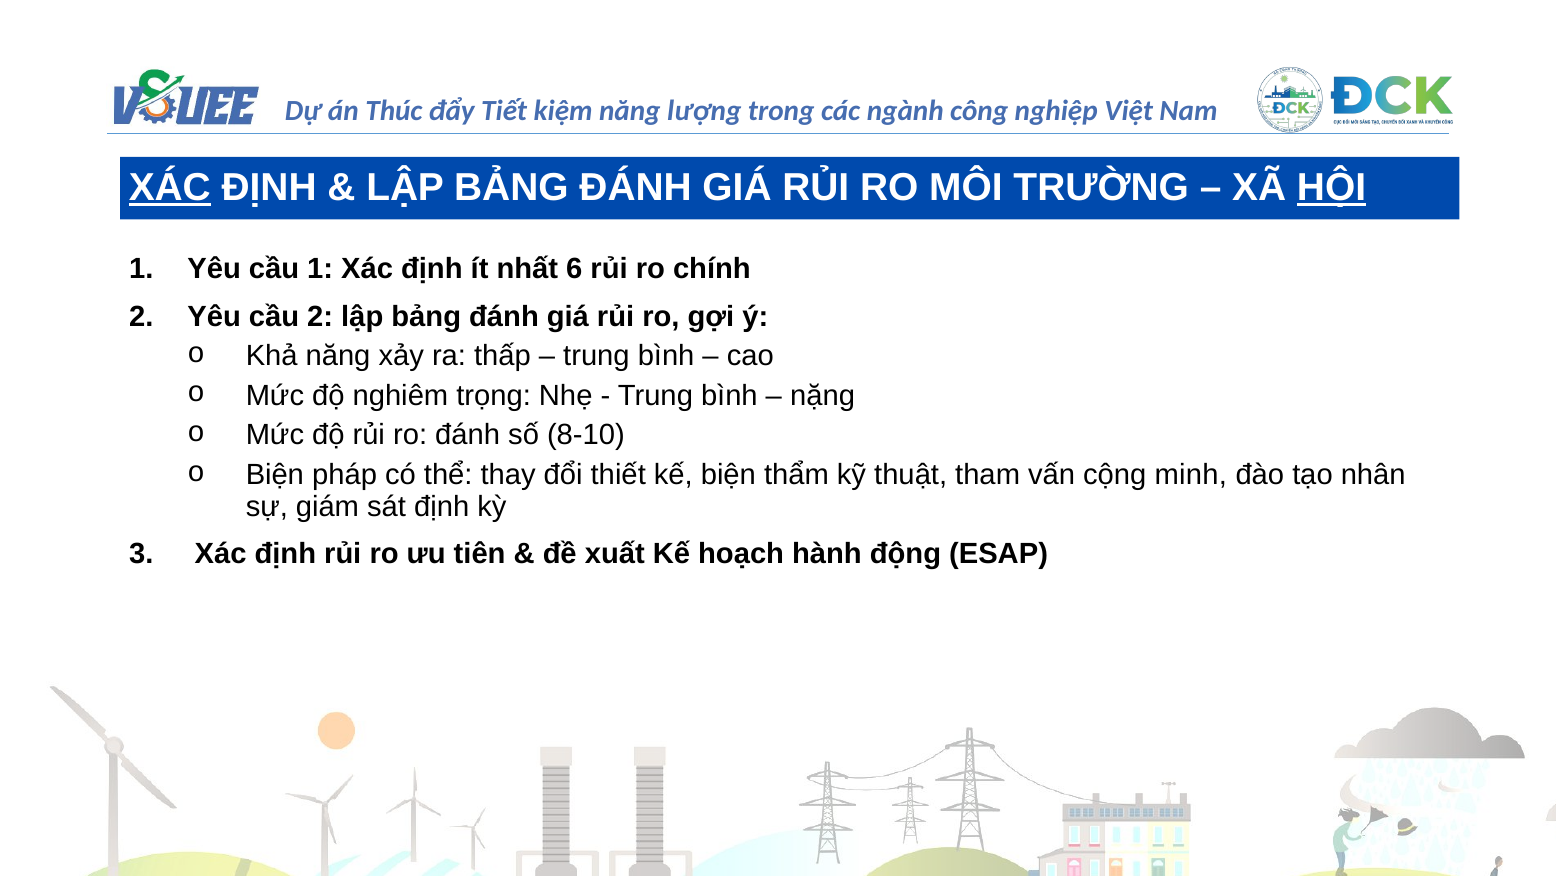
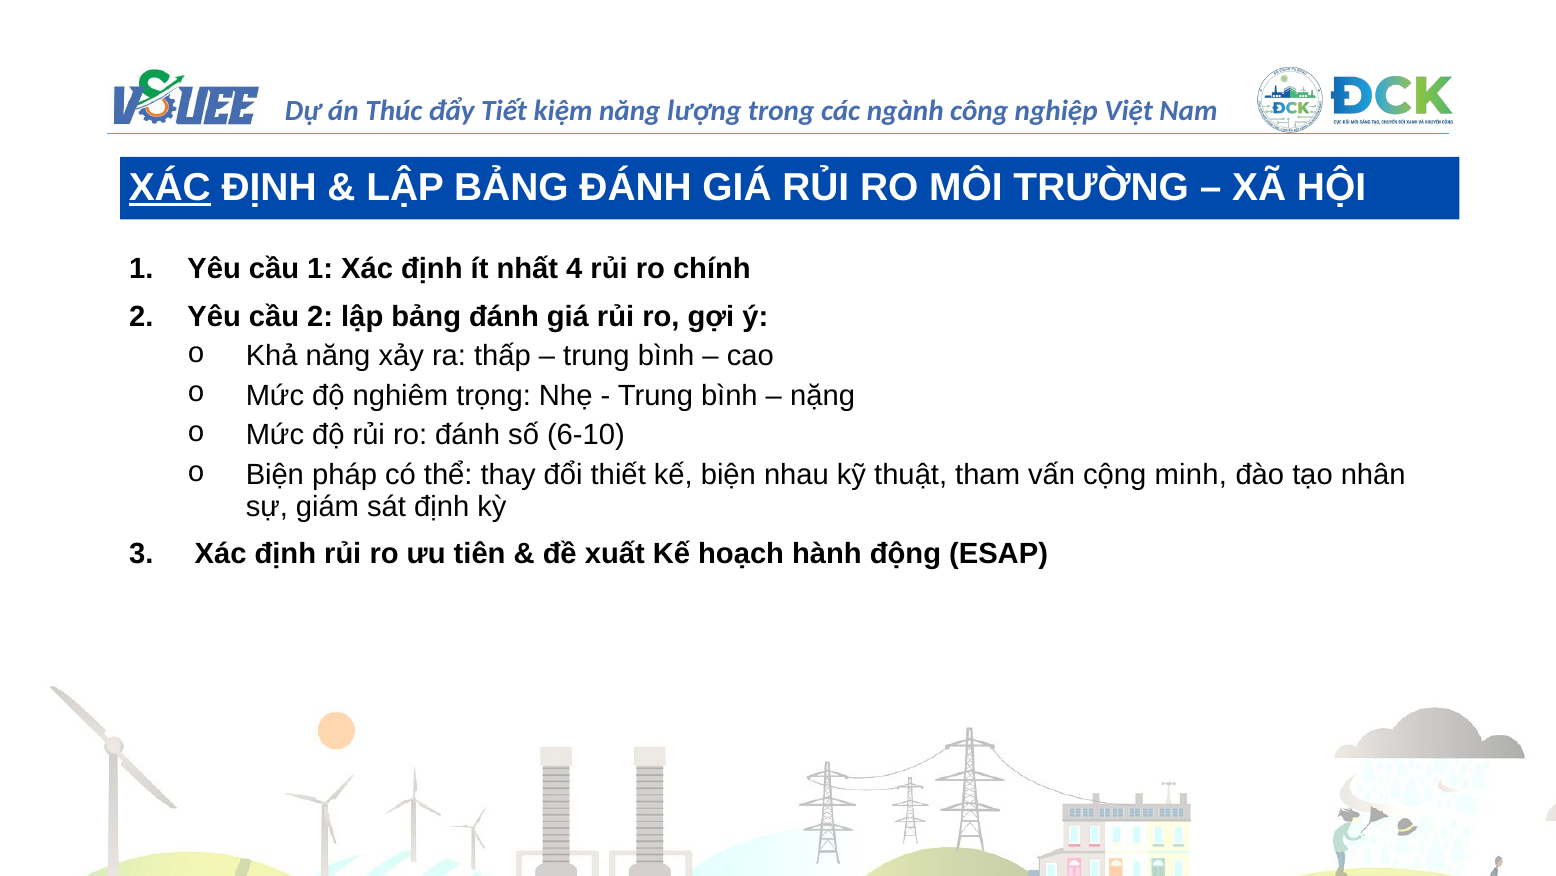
HỘI underline: present -> none
6: 6 -> 4
8-10: 8-10 -> 6-10
thẩm: thẩm -> nhau
